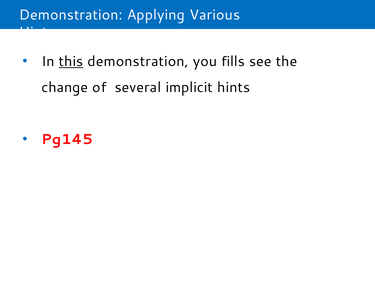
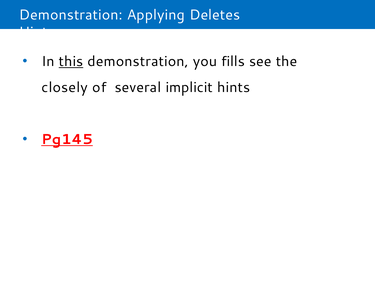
Various: Various -> Deletes
change: change -> closely
Pg145 underline: none -> present
